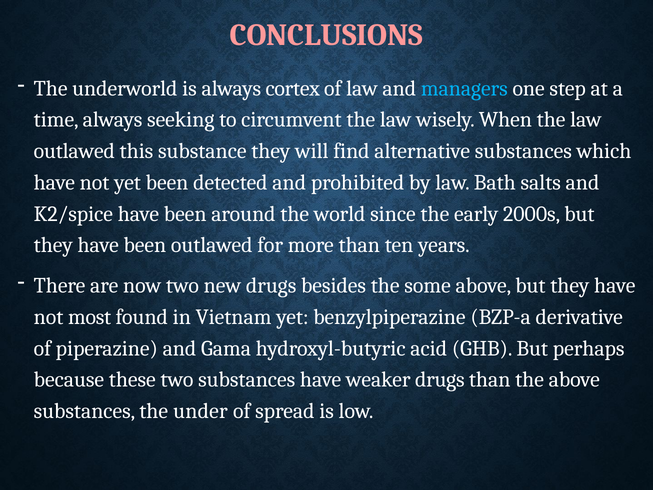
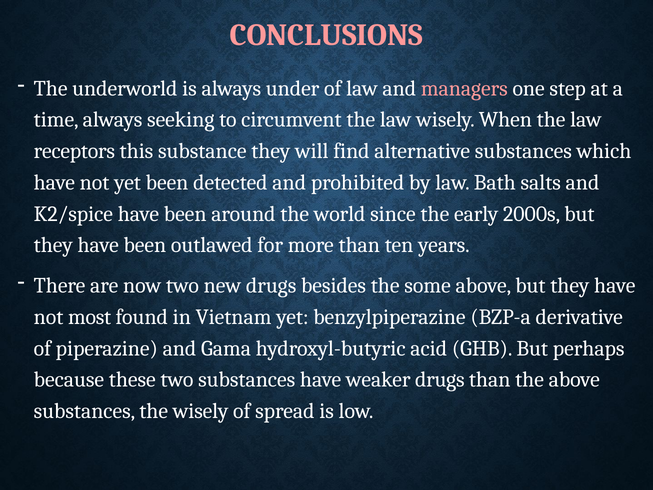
cortex: cortex -> under
managers colour: light blue -> pink
outlawed at (74, 151): outlawed -> receptors
the under: under -> wisely
